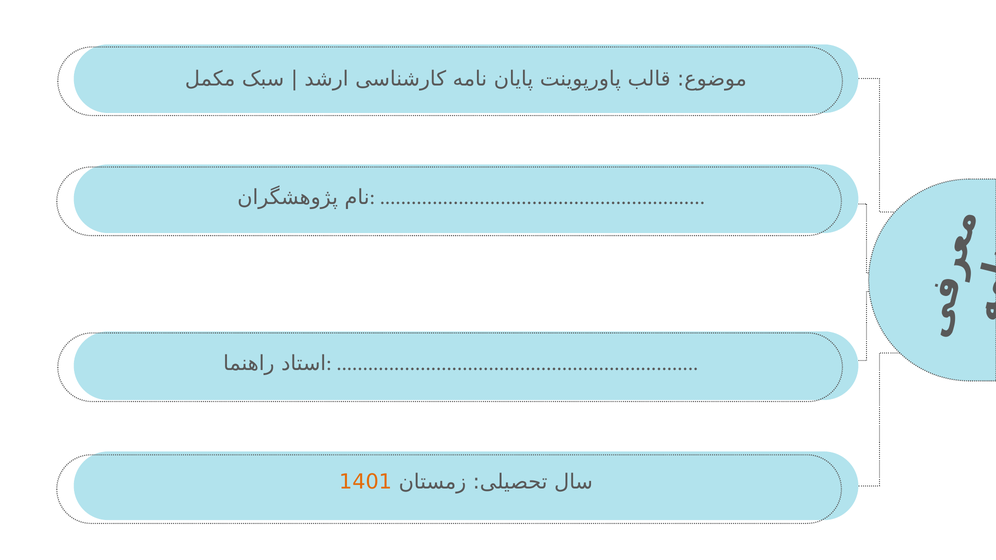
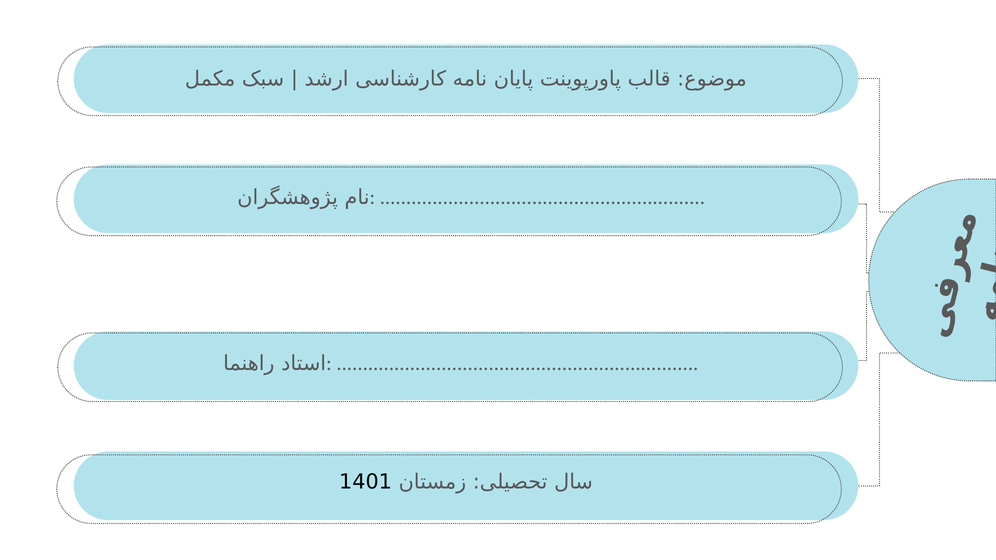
1401 colour: orange -> black
